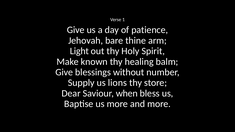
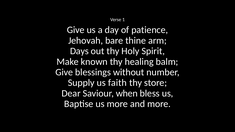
Light: Light -> Days
lions: lions -> faith
